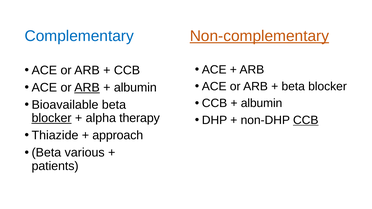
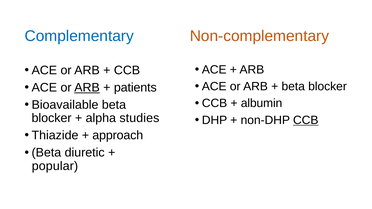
Non-complementary underline: present -> none
albumin at (135, 88): albumin -> patients
blocker at (52, 118) underline: present -> none
therapy: therapy -> studies
various: various -> diuretic
patients: patients -> popular
